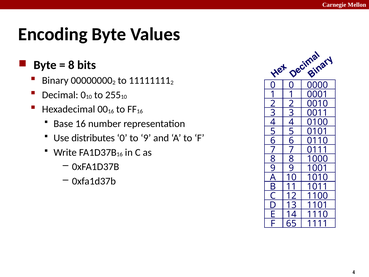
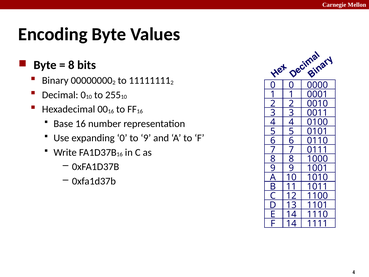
distributes: distributes -> expanding
F 65: 65 -> 14
